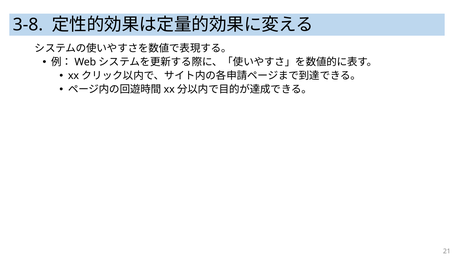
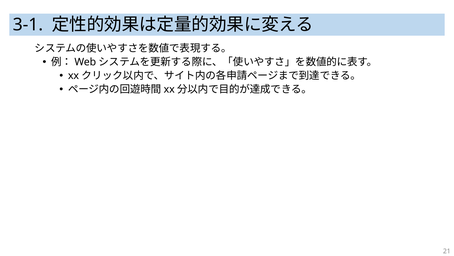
3-8: 3-8 -> 3-1
